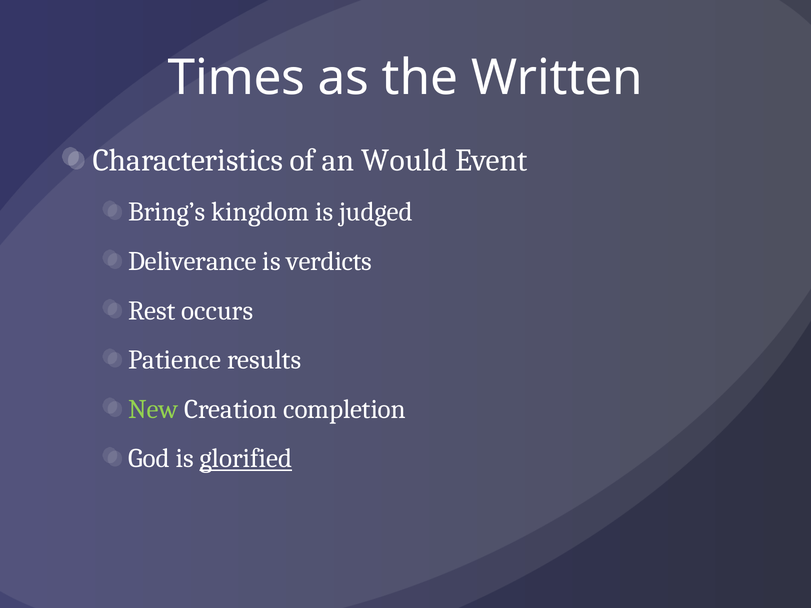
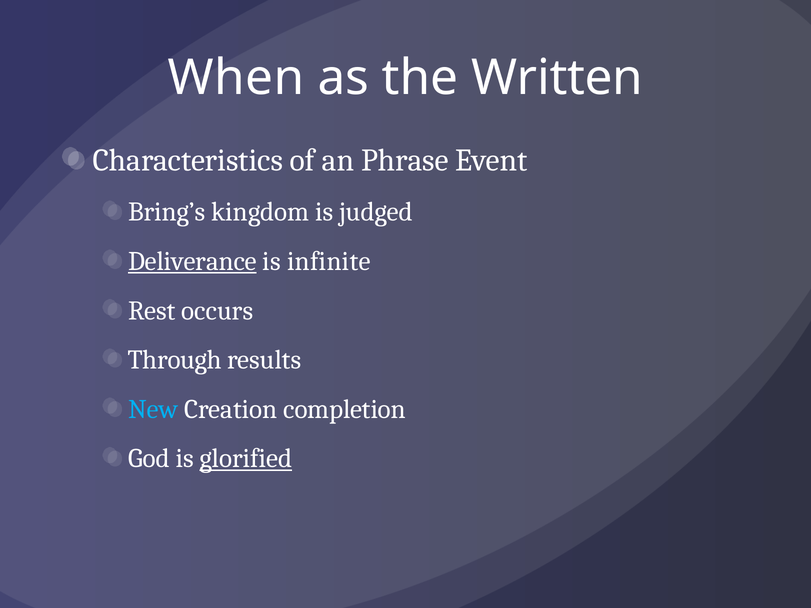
Times: Times -> When
Would: Would -> Phrase
Deliverance underline: none -> present
verdicts: verdicts -> infinite
Patience: Patience -> Through
New colour: light green -> light blue
